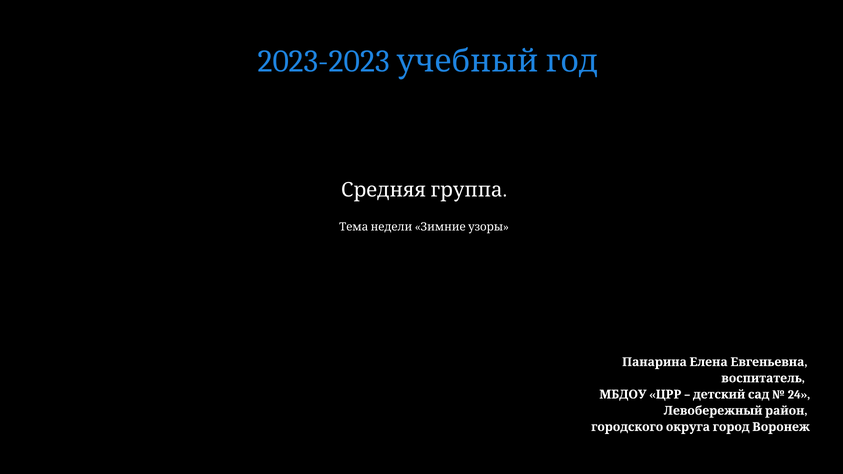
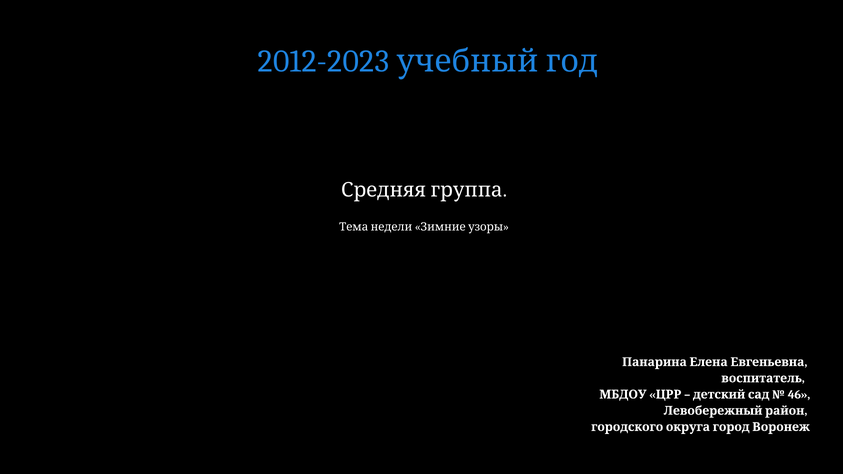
2023-2023: 2023-2023 -> 2012-2023
24: 24 -> 46
